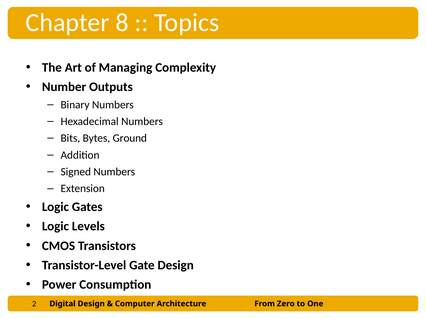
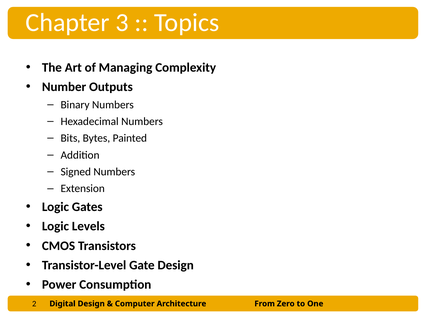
8: 8 -> 3
Ground: Ground -> Painted
